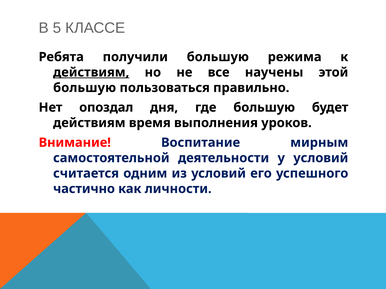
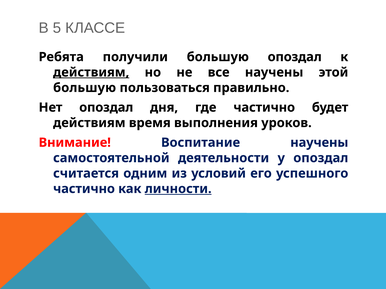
большую режима: режима -> опоздал
где большую: большую -> частично
Воспитание мирным: мирным -> научены
у условий: условий -> опоздал
личности underline: none -> present
